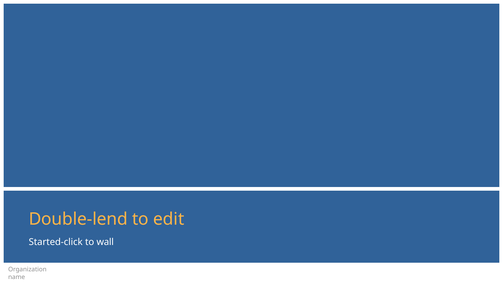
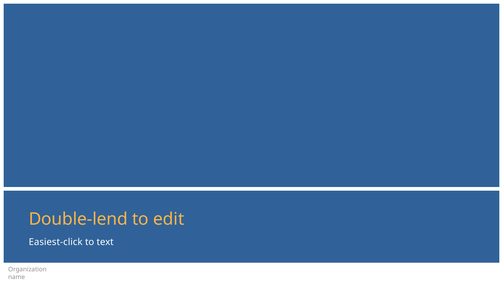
Started-click: Started-click -> Easiest-click
wall: wall -> text
